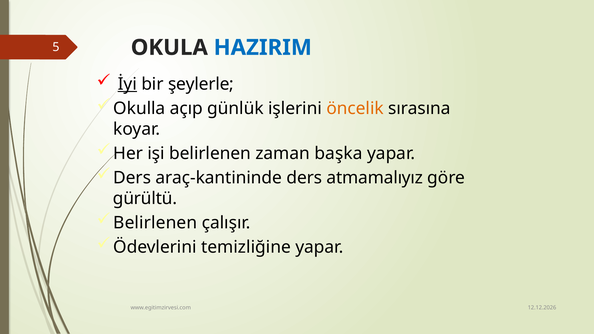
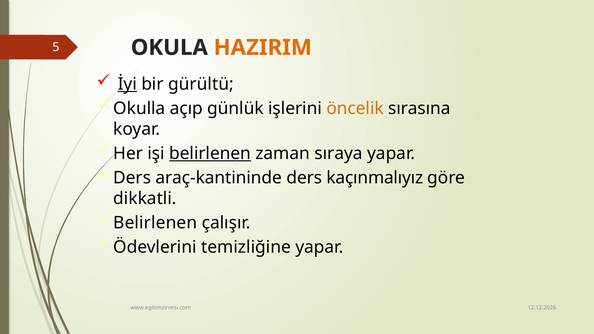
HAZIRIM colour: blue -> orange
şeylerle: şeylerle -> gürültü
belirlenen at (210, 154) underline: none -> present
başka: başka -> sıraya
atmamalıyız: atmamalıyız -> kaçınmalıyız
gürültü: gürültü -> dikkatli
